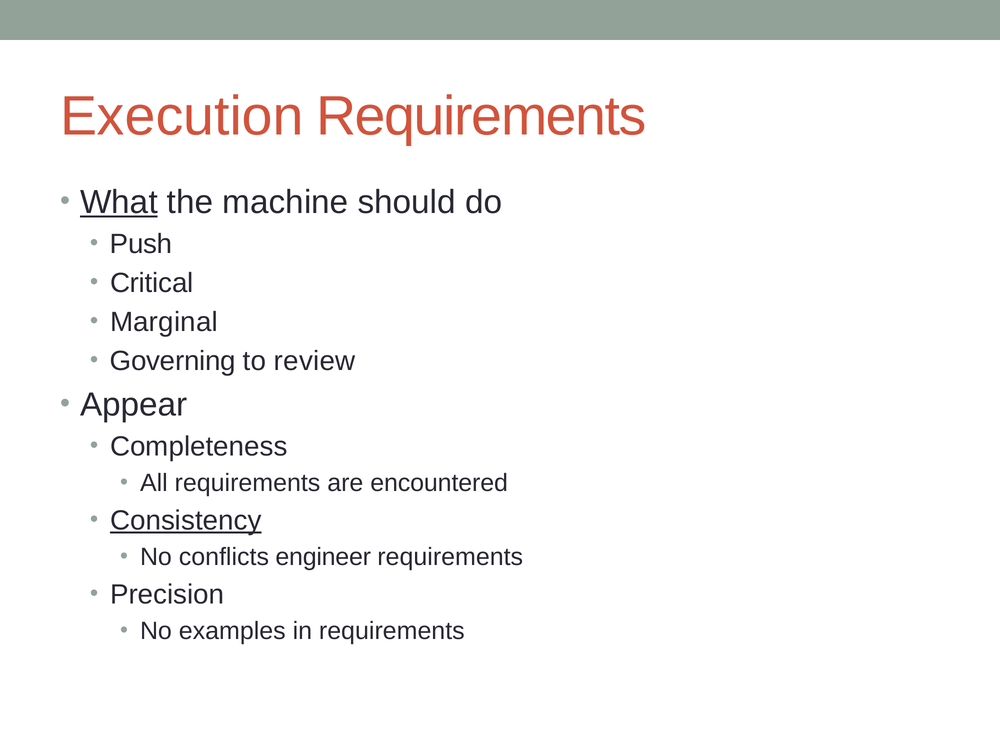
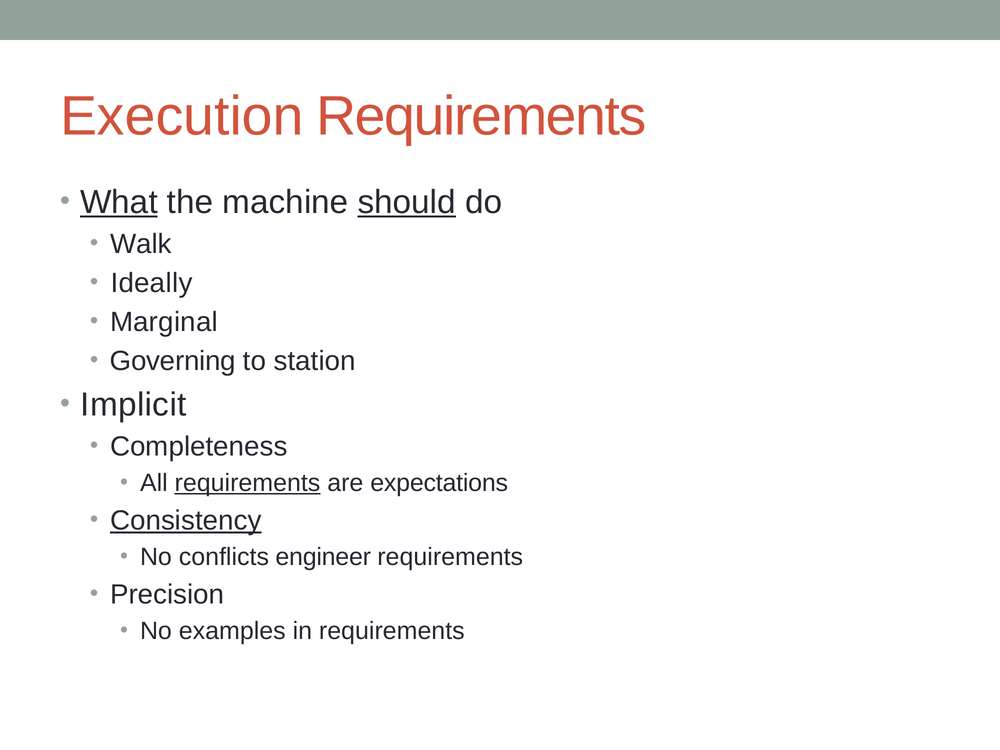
should underline: none -> present
Push: Push -> Walk
Critical: Critical -> Ideally
review: review -> station
Appear: Appear -> Implicit
requirements at (247, 483) underline: none -> present
encountered: encountered -> expectations
